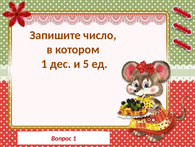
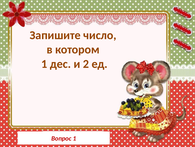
5: 5 -> 2
